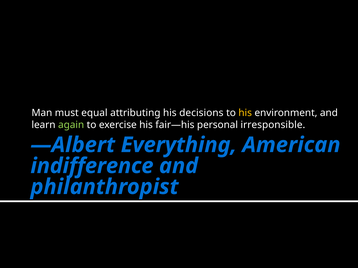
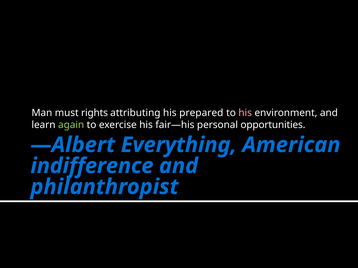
equal: equal -> rights
decisions: decisions -> prepared
his at (245, 113) colour: yellow -> pink
irresponsible: irresponsible -> opportunities
